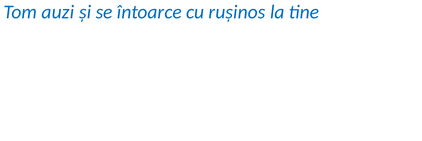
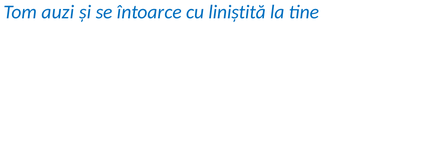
rușinos: rușinos -> liniștită
